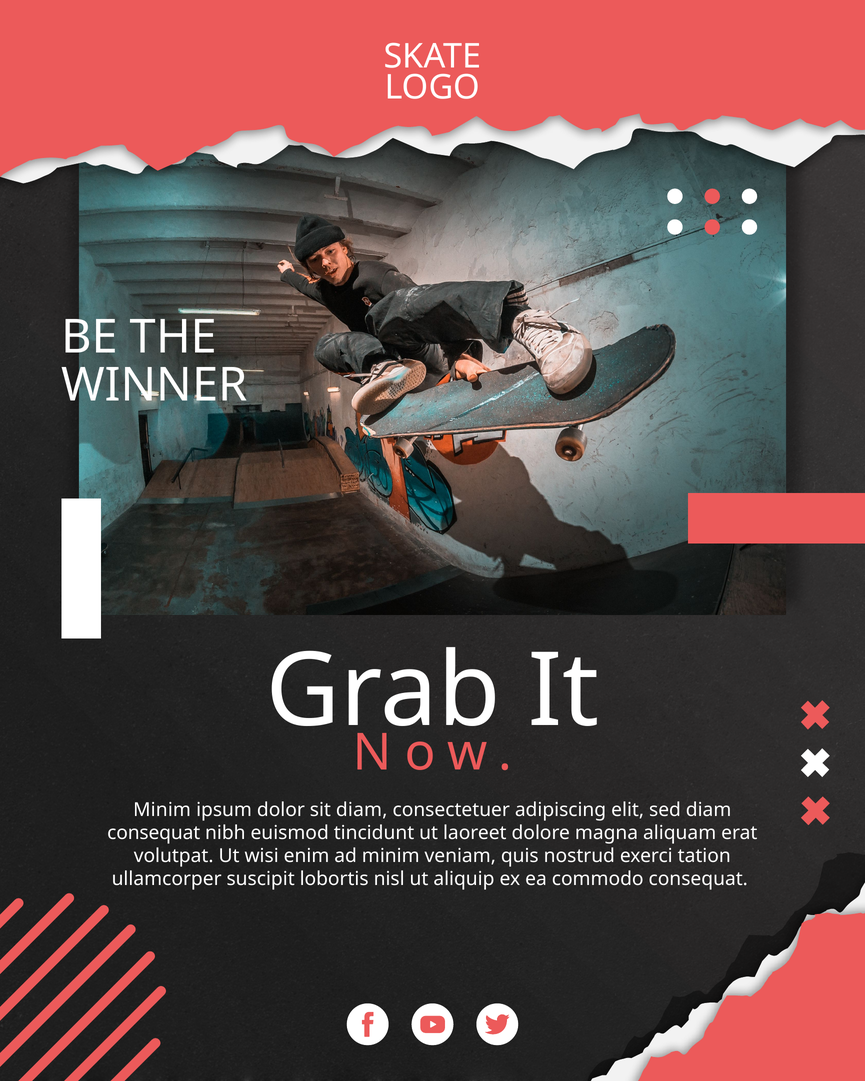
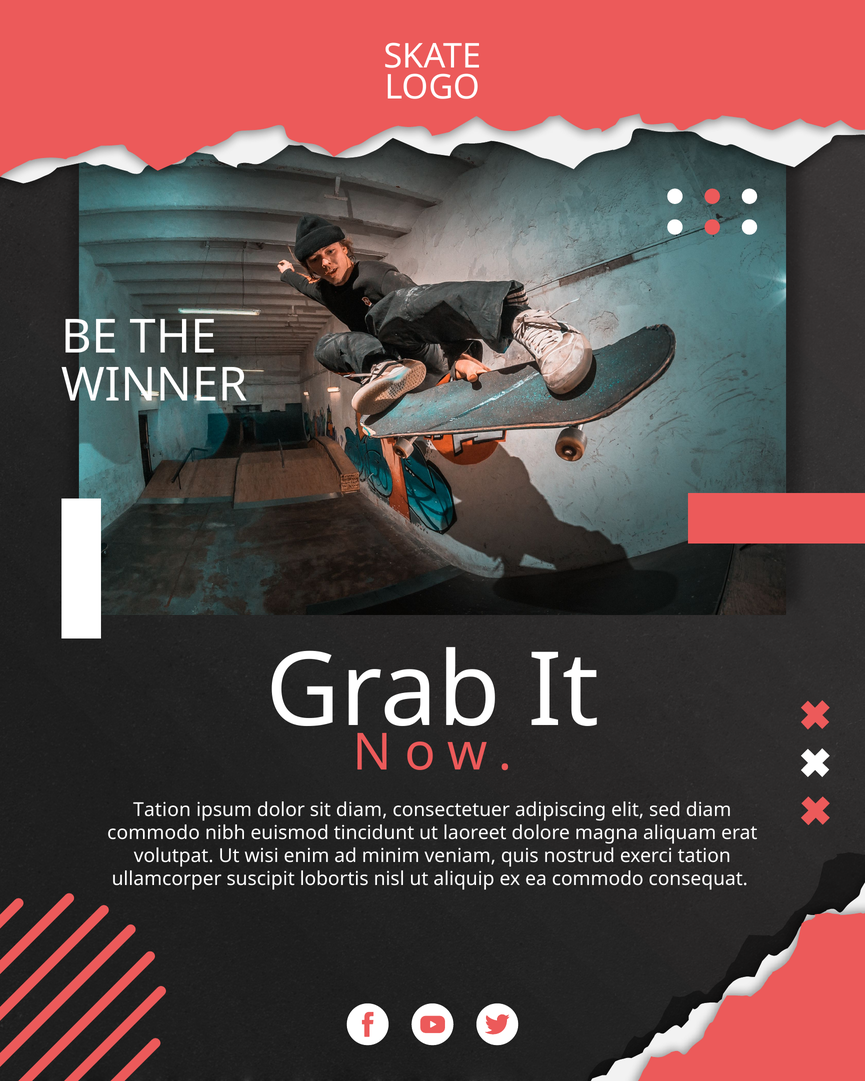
Minim at (162, 810): Minim -> Tation
consequat at (154, 833): consequat -> commodo
